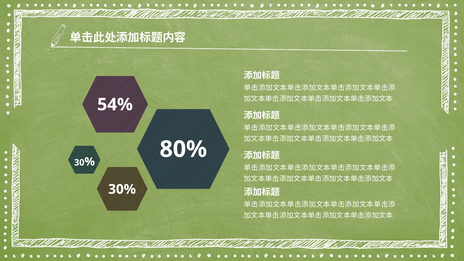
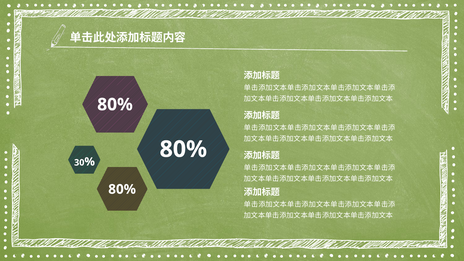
54% at (115, 105): 54% -> 80%
30% at (122, 189): 30% -> 80%
